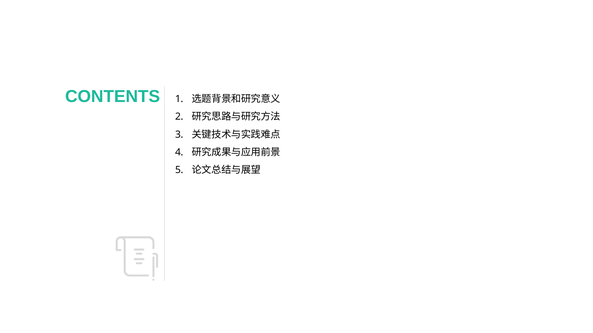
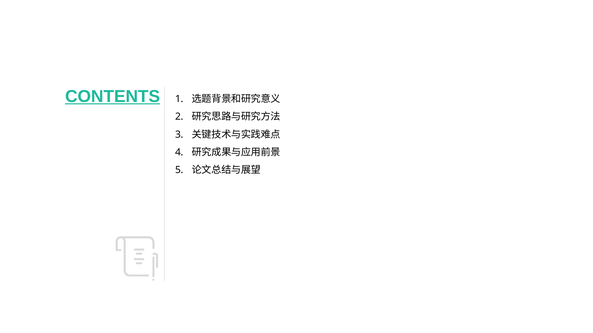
CONTENTS underline: none -> present
